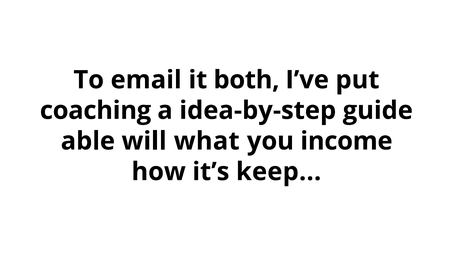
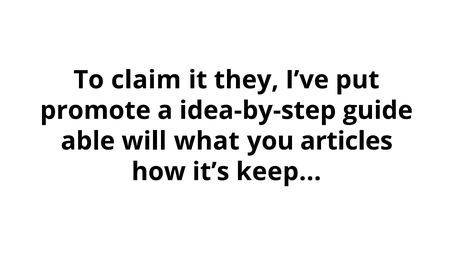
email: email -> claim
both: both -> they
coaching: coaching -> promote
income: income -> articles
